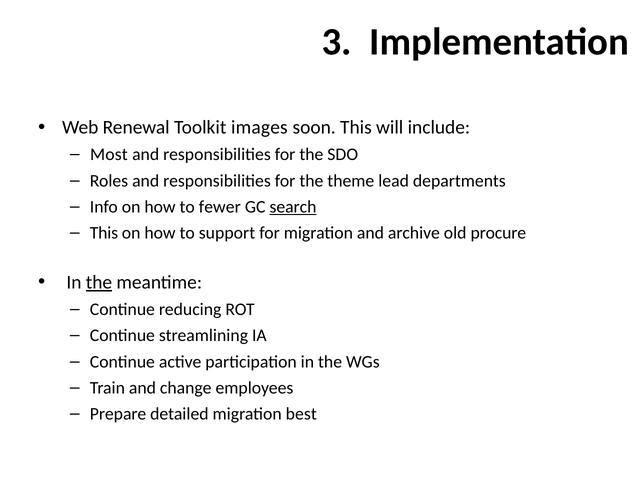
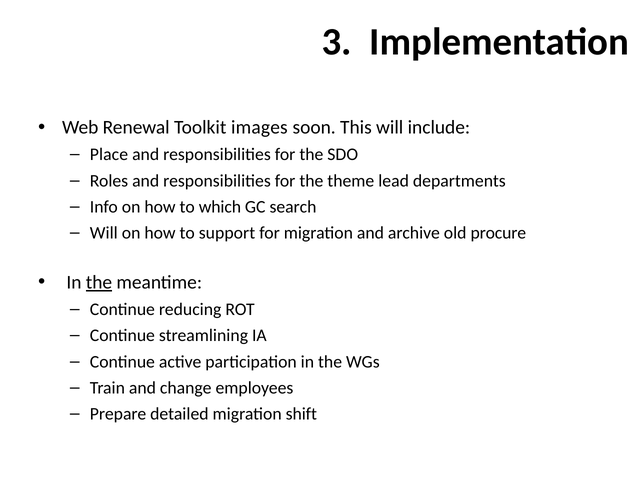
Most: Most -> Place
fewer: fewer -> which
search underline: present -> none
This at (104, 233): This -> Will
best: best -> shift
